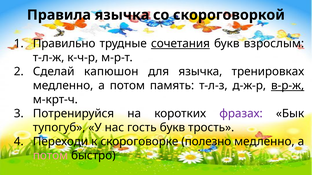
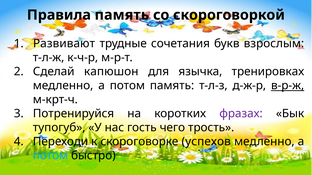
Правила язычка: язычка -> память
Правильно: Правильно -> Развивают
сочетания underline: present -> none
гость букв: букв -> чего
полезно: полезно -> успехов
потом at (50, 156) colour: pink -> light blue
